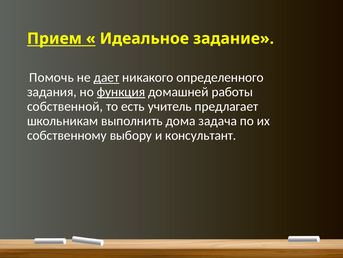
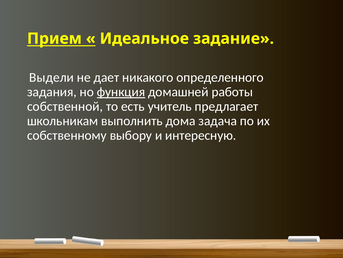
Помочь: Помочь -> Выдели
дает underline: present -> none
консультант: консультант -> интересную
